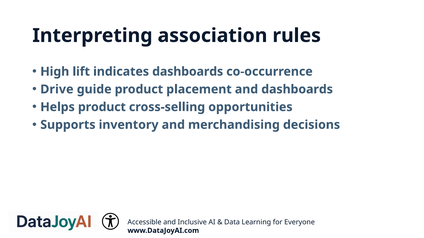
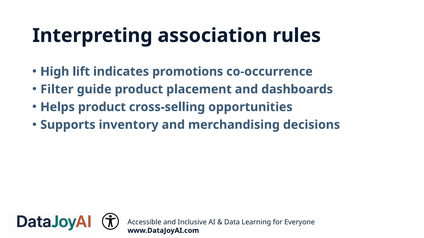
indicates dashboards: dashboards -> promotions
Drive: Drive -> Filter
